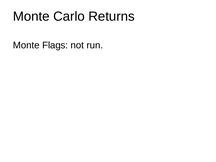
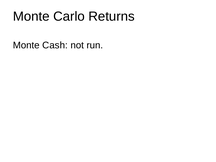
Flags: Flags -> Cash
